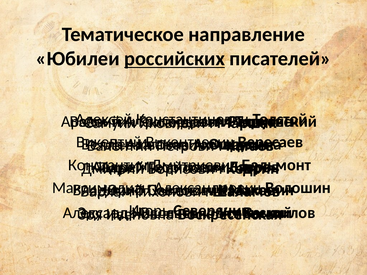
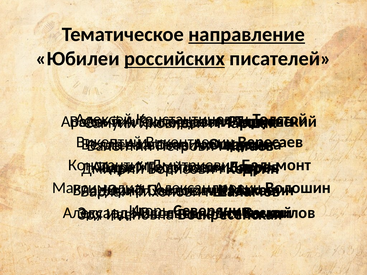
направление underline: none -> present
